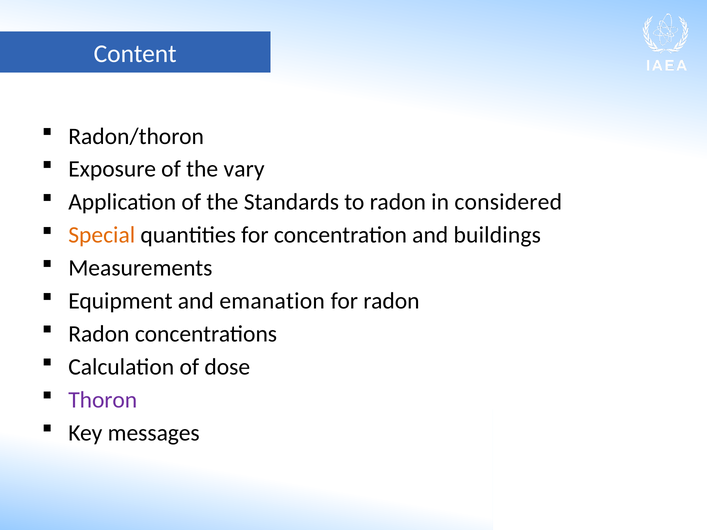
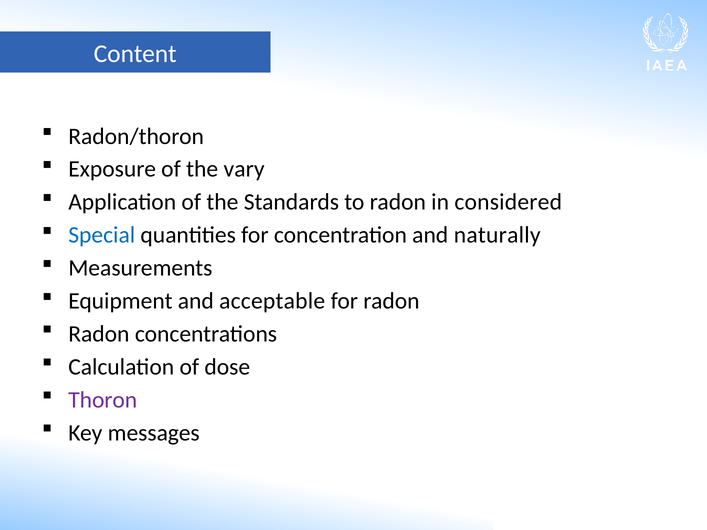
Special colour: orange -> blue
buildings: buildings -> naturally
emanation: emanation -> acceptable
